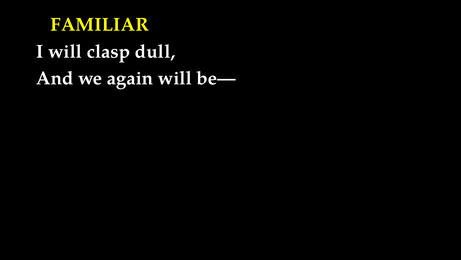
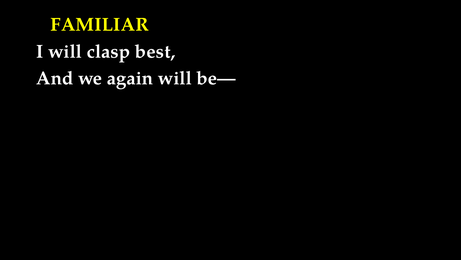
dull: dull -> best
